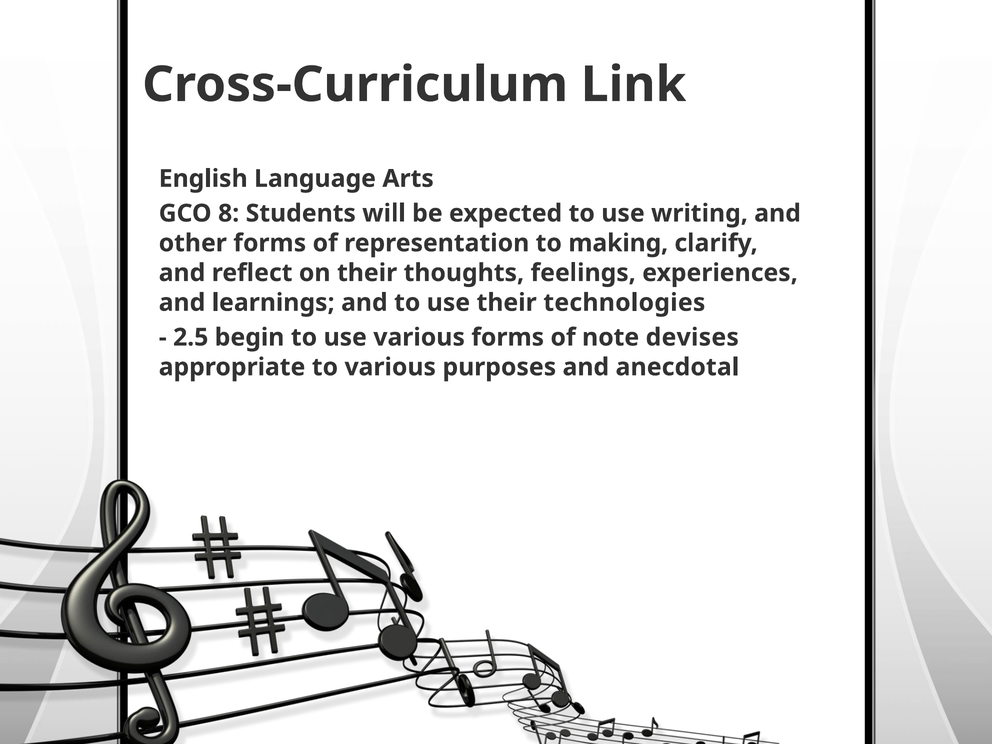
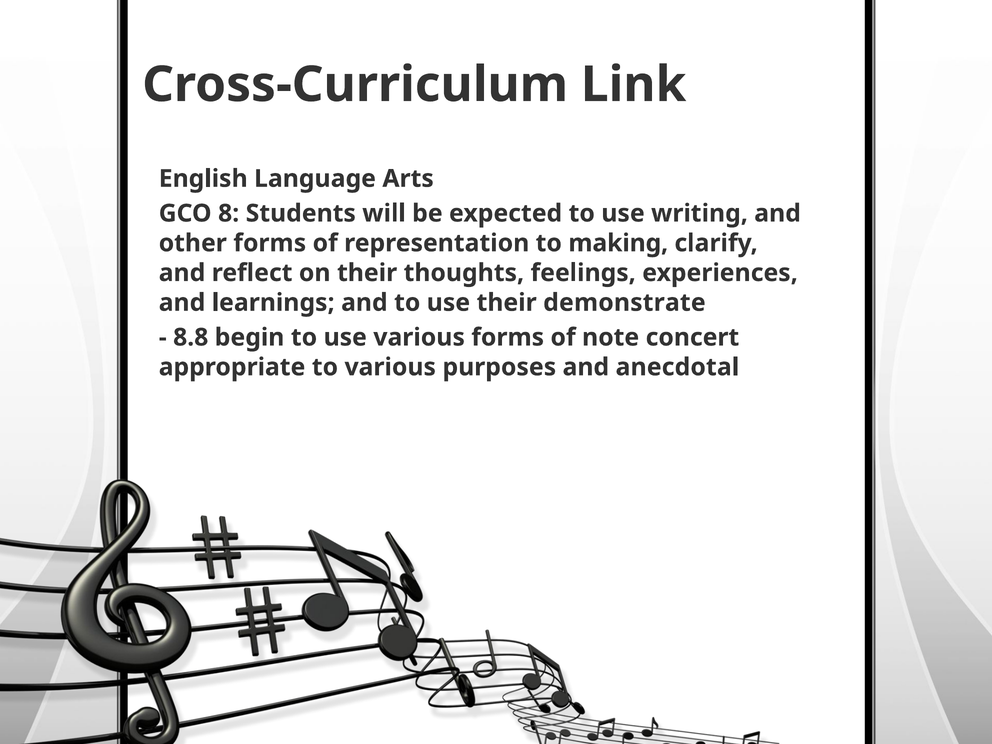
technologies: technologies -> demonstrate
2.5: 2.5 -> 8.8
devises: devises -> concert
